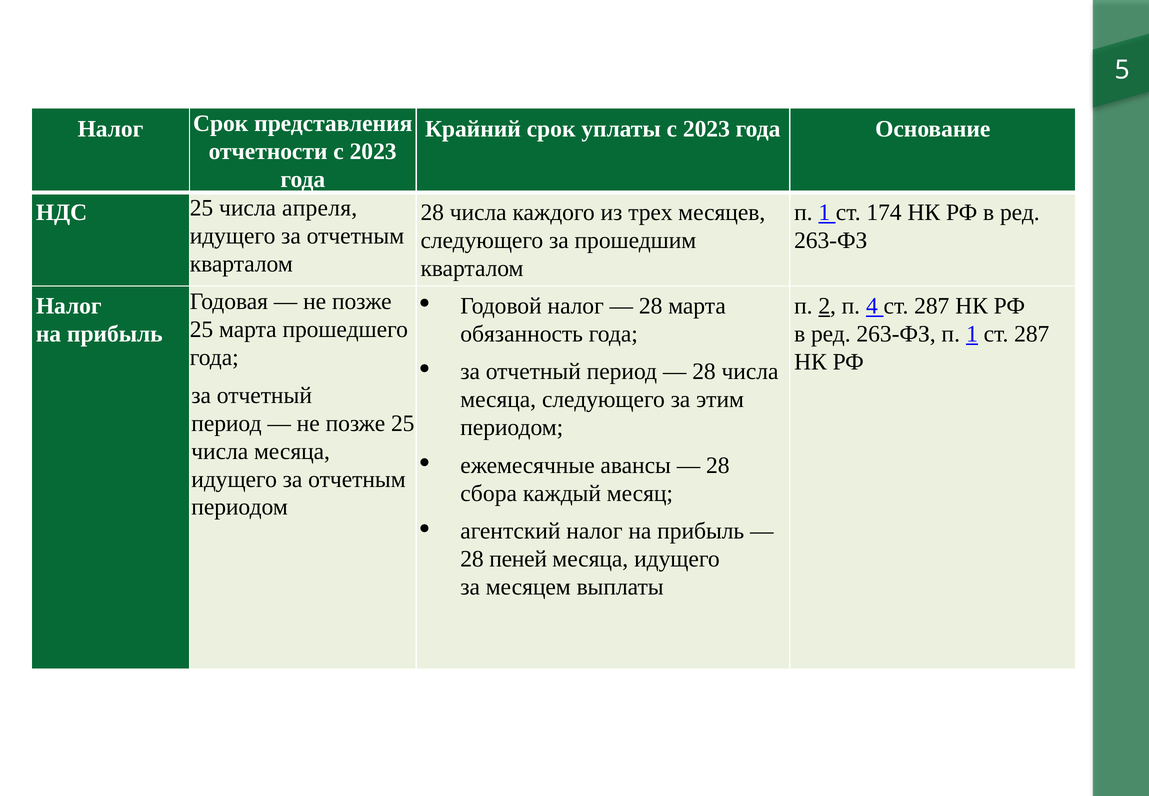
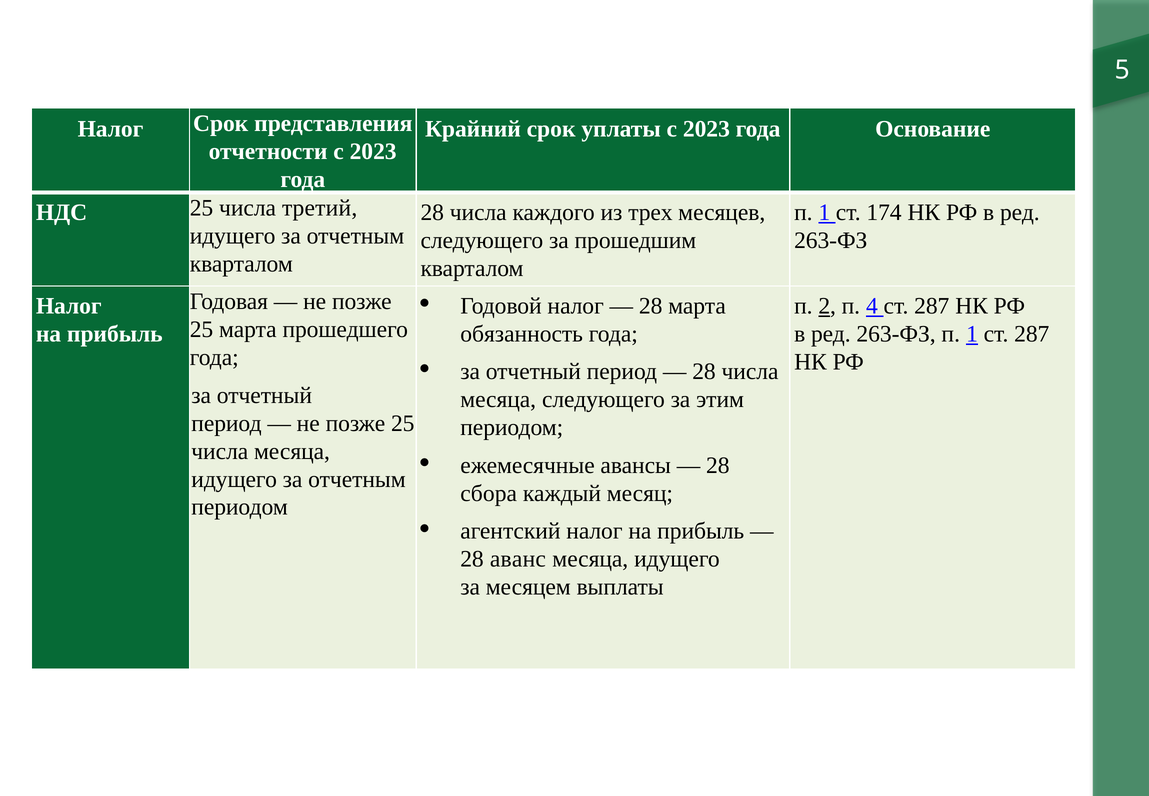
апреля: апреля -> третий
пеней: пеней -> аванс
